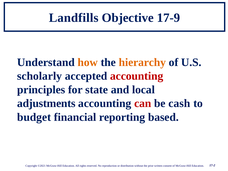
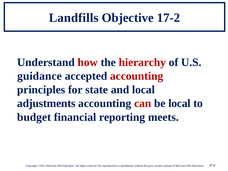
Objective 17-9: 17-9 -> 17-2
how colour: orange -> red
hierarchy colour: orange -> red
scholarly: scholarly -> guidance
be cash: cash -> local
based: based -> meets
